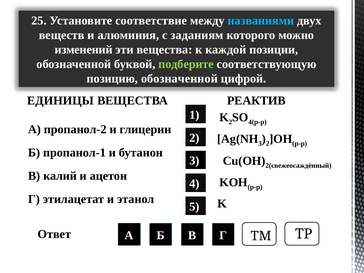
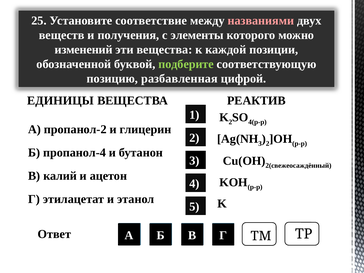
названиями colour: light blue -> pink
алюминия: алюминия -> получения
заданиям: заданиям -> элементы
позицию обозначенной: обозначенной -> разбавленная
пропанол-1: пропанол-1 -> пропанол-4
